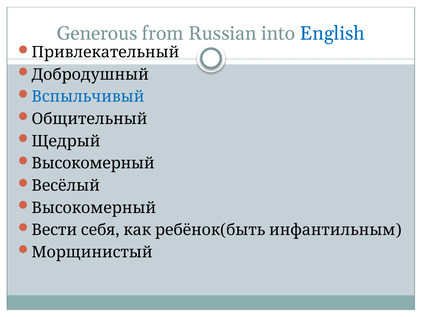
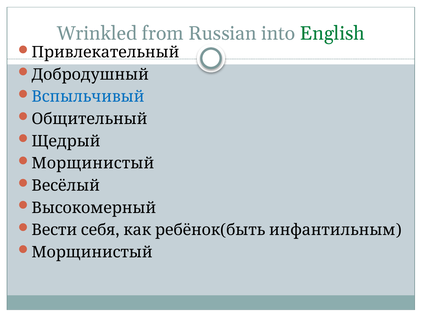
Generous: Generous -> Wrinkled
English colour: blue -> green
Высокомерный at (93, 163): Высокомерный -> Морщинистый
